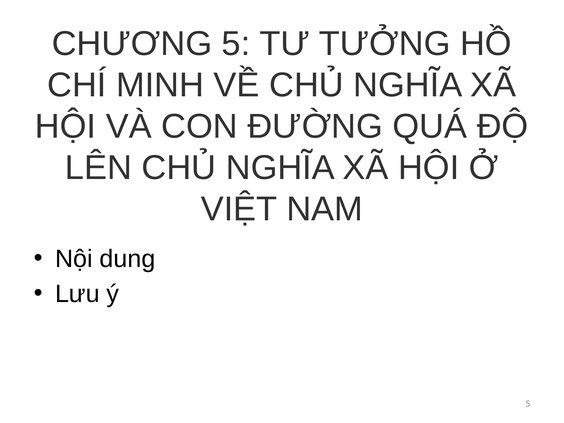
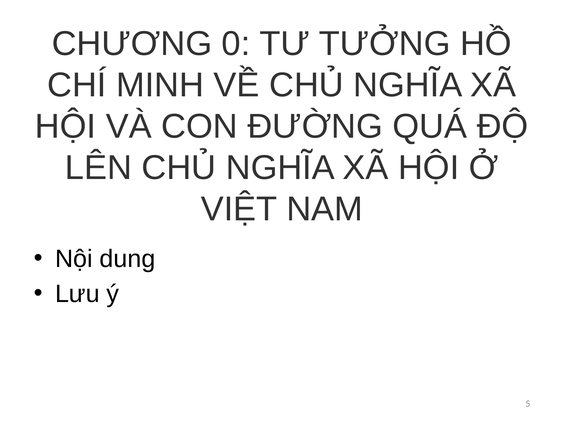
CHƯƠNG 5: 5 -> 0
